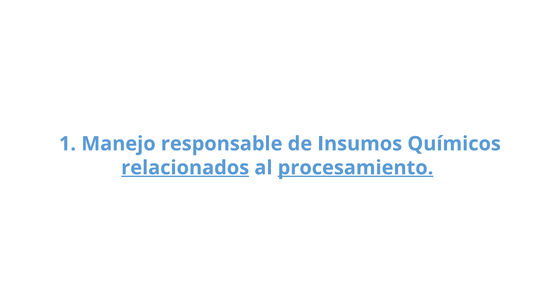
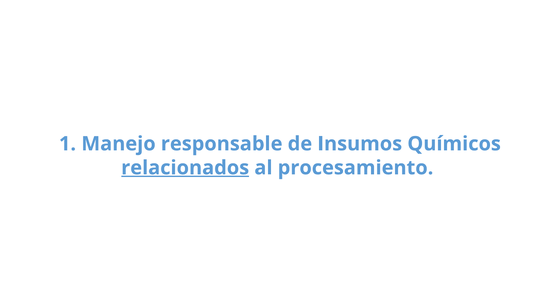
procesamiento underline: present -> none
